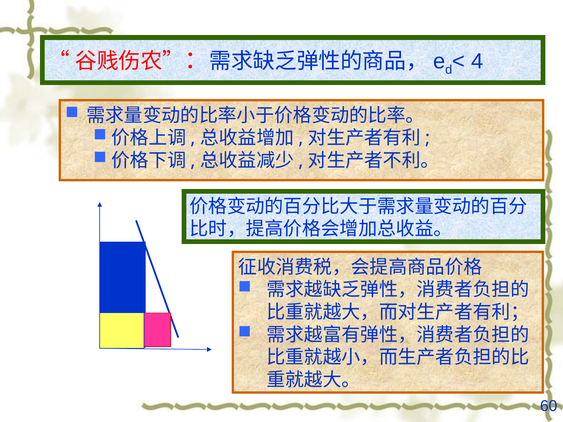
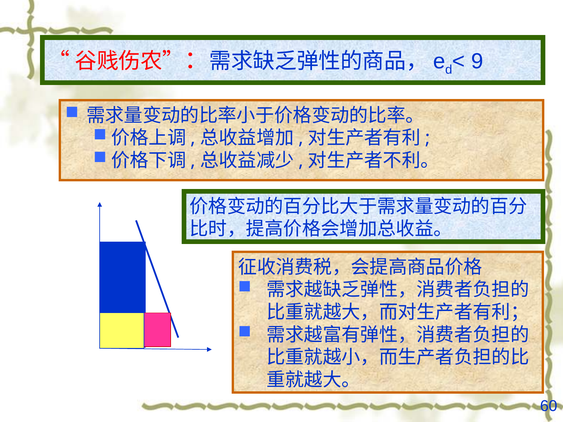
4: 4 -> 9
